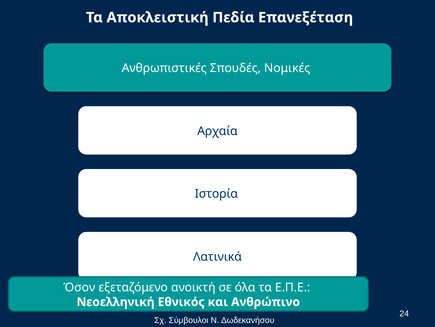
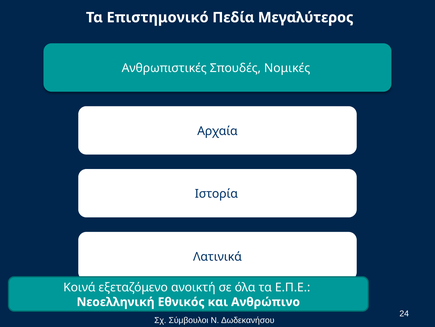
Αποκλειστική: Αποκλειστική -> Επιστημονικό
Επανεξέταση: Επανεξέταση -> Μεγαλύτερος
Όσον: Όσον -> Κοινά
